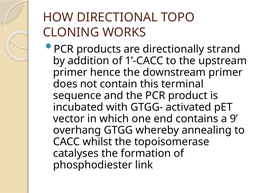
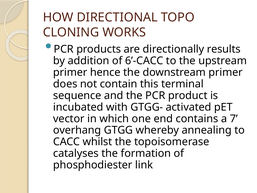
strand: strand -> results
1’-CACC: 1’-CACC -> 6’-CACC
9: 9 -> 7
